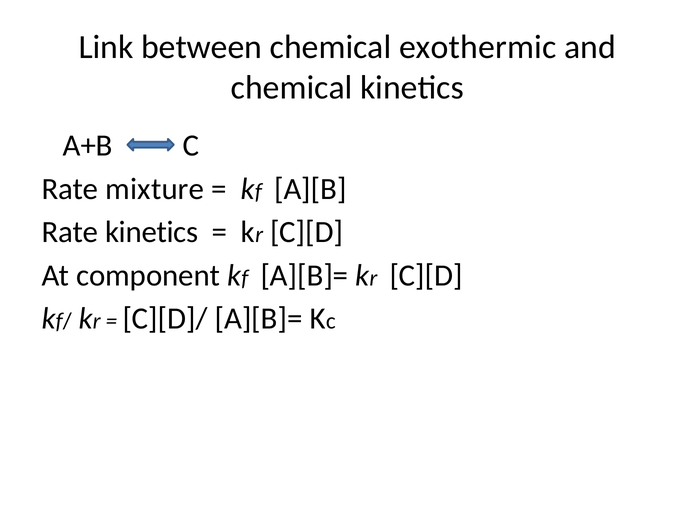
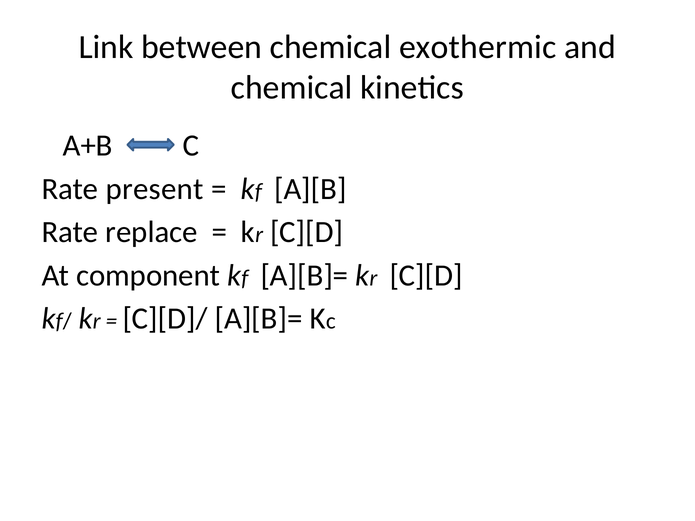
mixture: mixture -> present
Rate kinetics: kinetics -> replace
